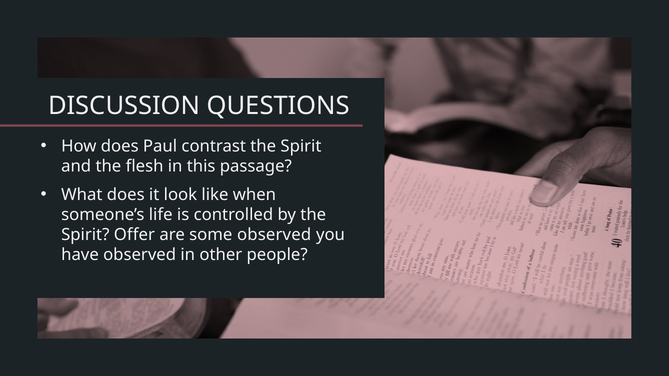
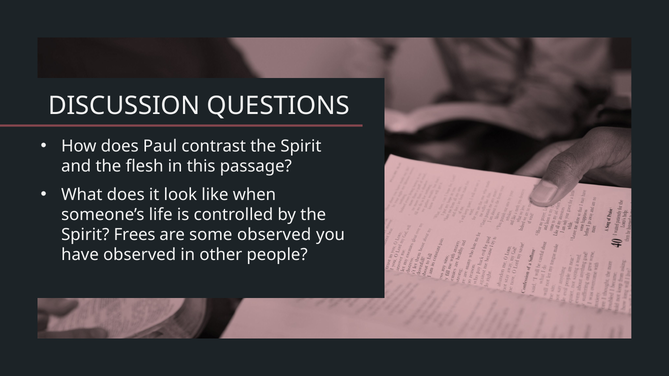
Offer: Offer -> Frees
